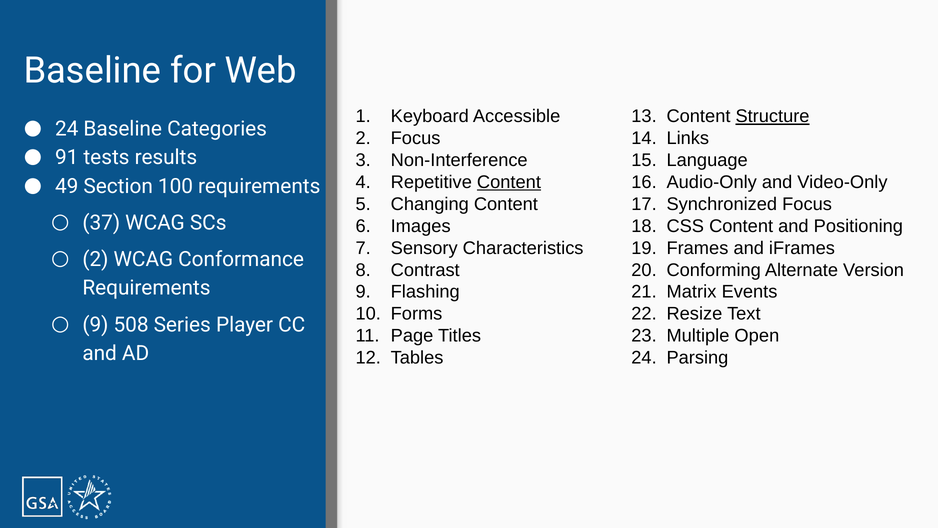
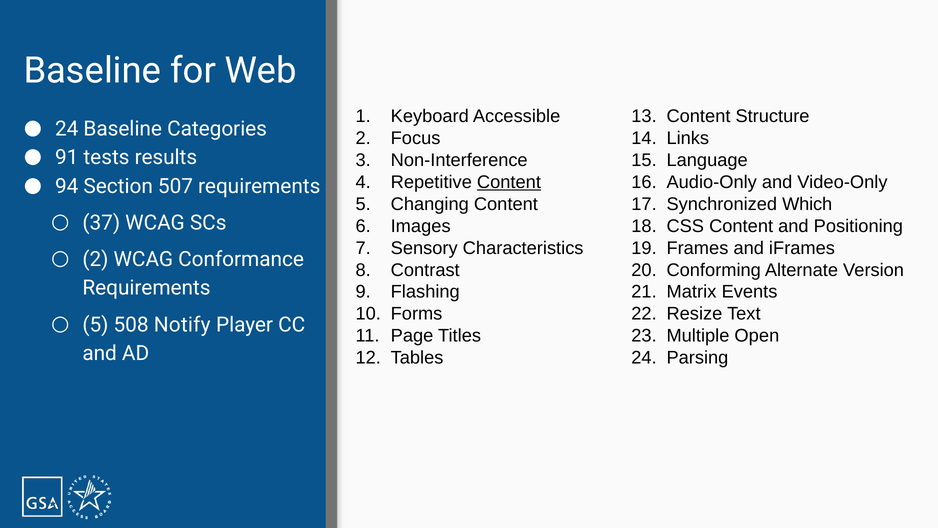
Structure underline: present -> none
49: 49 -> 94
100: 100 -> 507
Synchronized Focus: Focus -> Which
9 at (95, 324): 9 -> 5
Series: Series -> Notify
